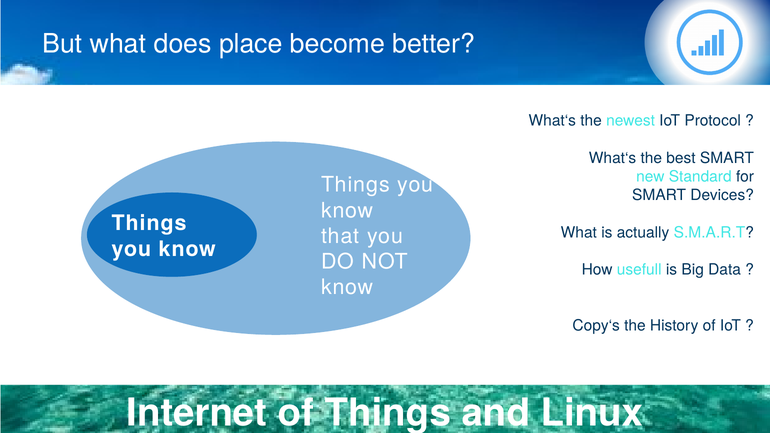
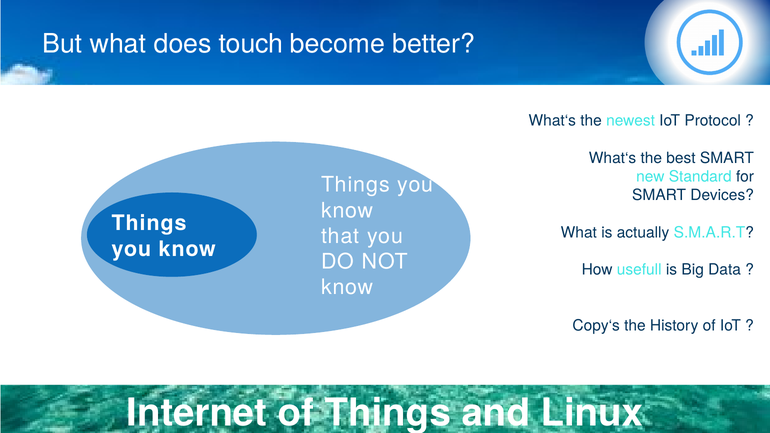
place: place -> touch
